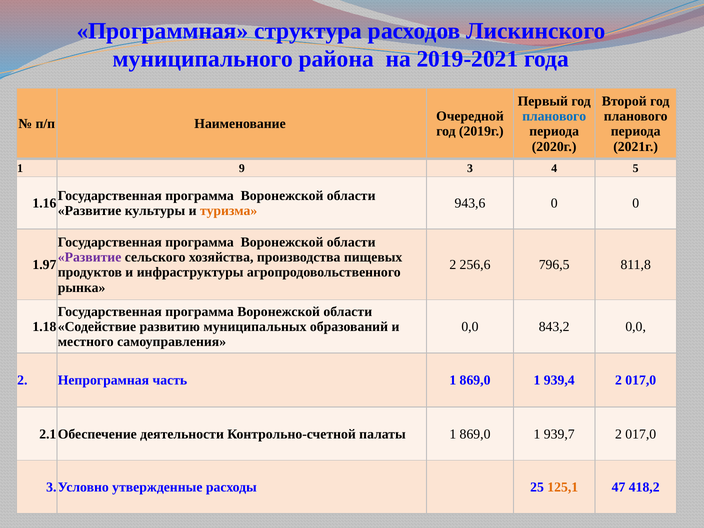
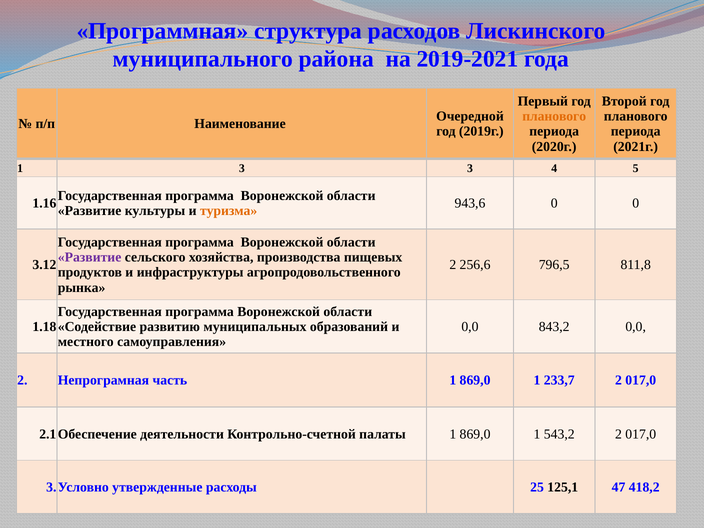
планового at (554, 116) colour: blue -> orange
1 9: 9 -> 3
1.97: 1.97 -> 3.12
939,4: 939,4 -> 233,7
939,7: 939,7 -> 543,2
125,1 colour: orange -> black
